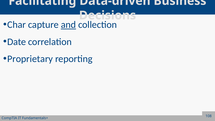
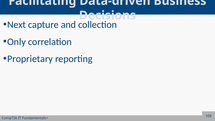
Char: Char -> Next
and underline: present -> none
Date: Date -> Only
